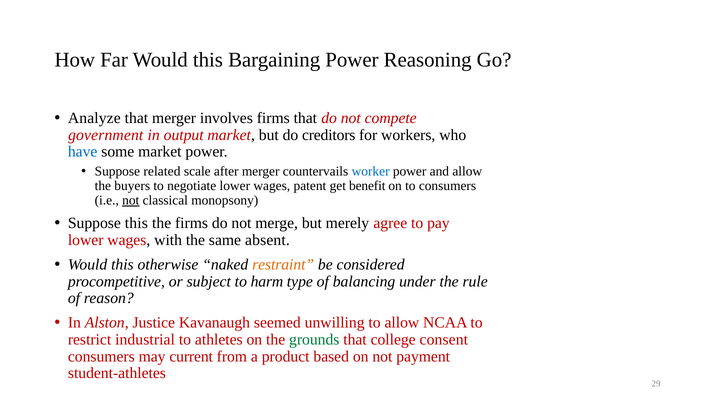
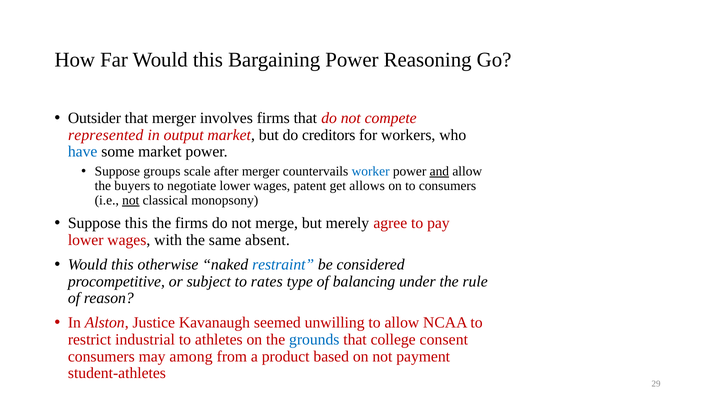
Analyze: Analyze -> Outsider
government: government -> represented
related: related -> groups
and underline: none -> present
benefit: benefit -> allows
restraint colour: orange -> blue
harm: harm -> rates
grounds colour: green -> blue
current: current -> among
